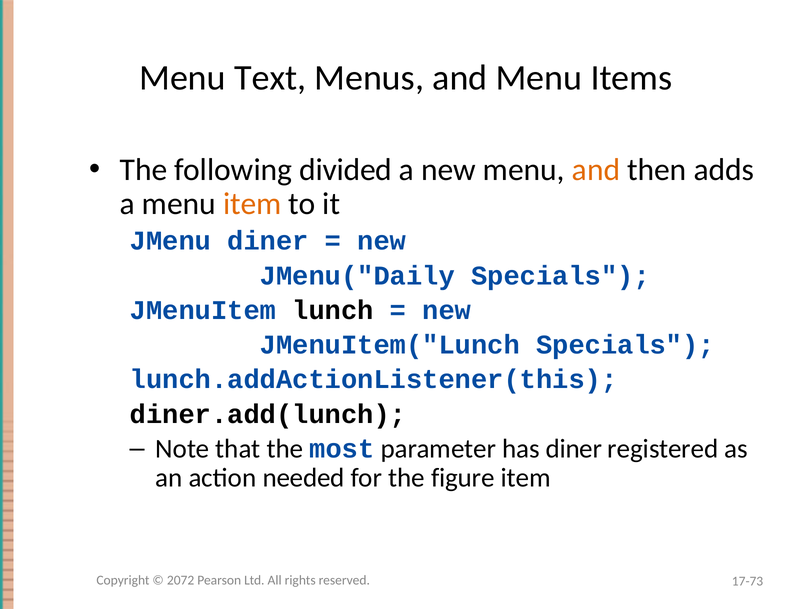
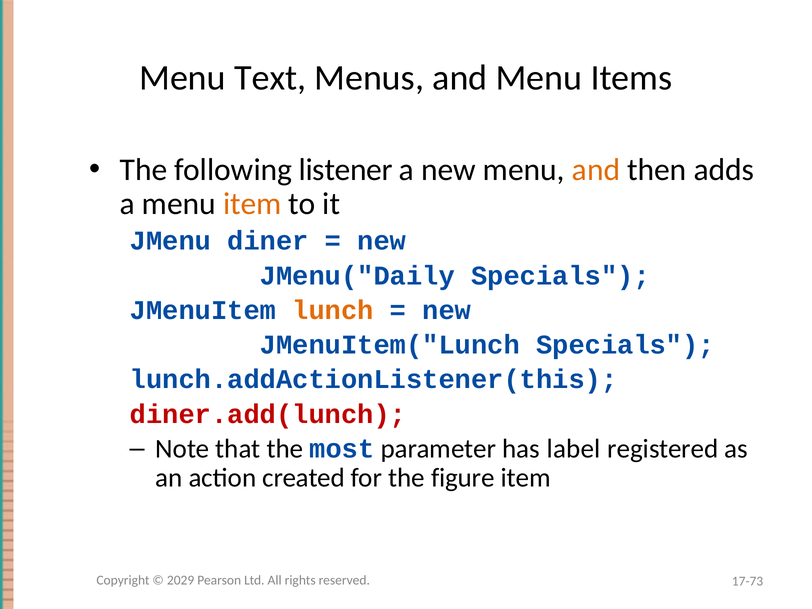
divided: divided -> listener
lunch colour: black -> orange
diner.add(lunch colour: black -> red
has diner: diner -> label
needed: needed -> created
2072: 2072 -> 2029
